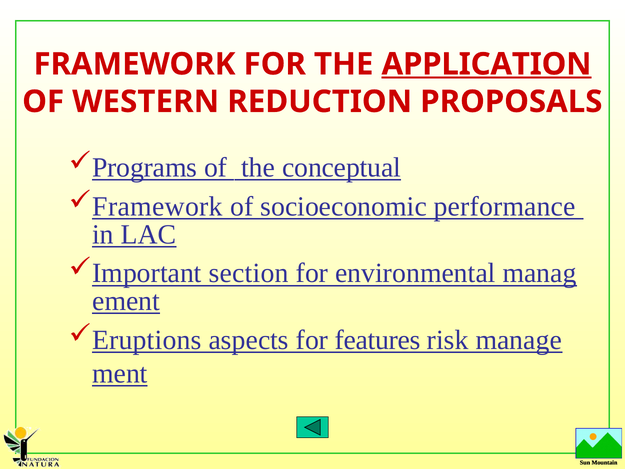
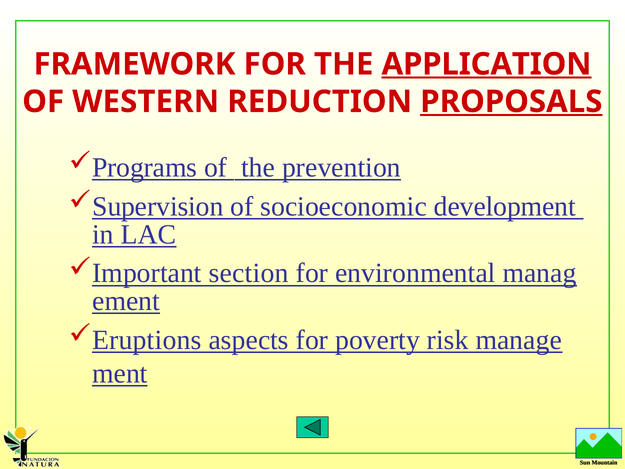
PROPOSALS underline: none -> present
conceptual: conceptual -> prevention
Framework at (158, 206): Framework -> Supervision
performance: performance -> development
features: features -> poverty
